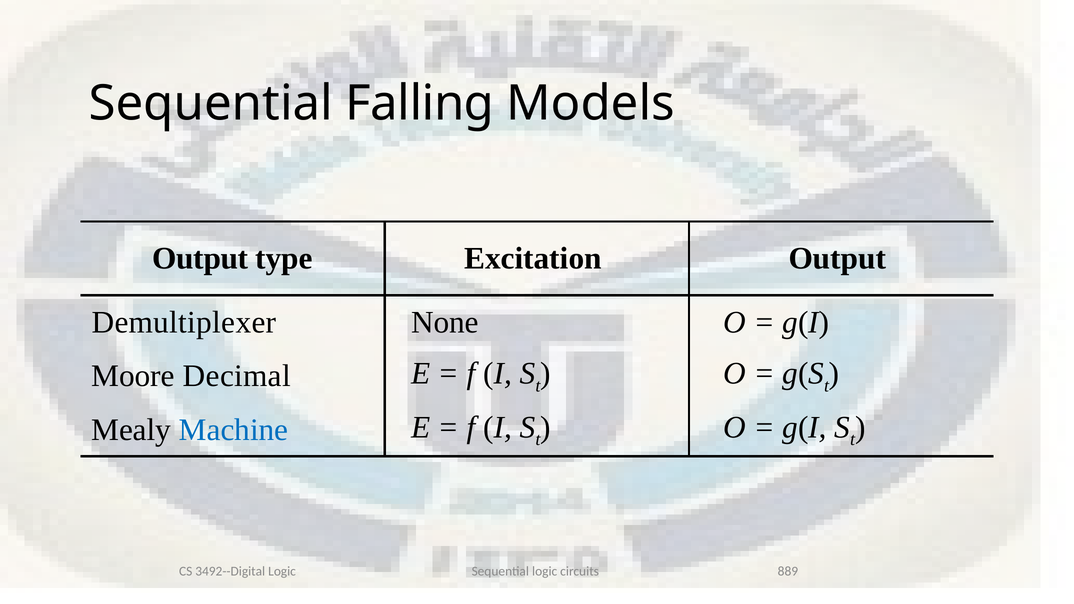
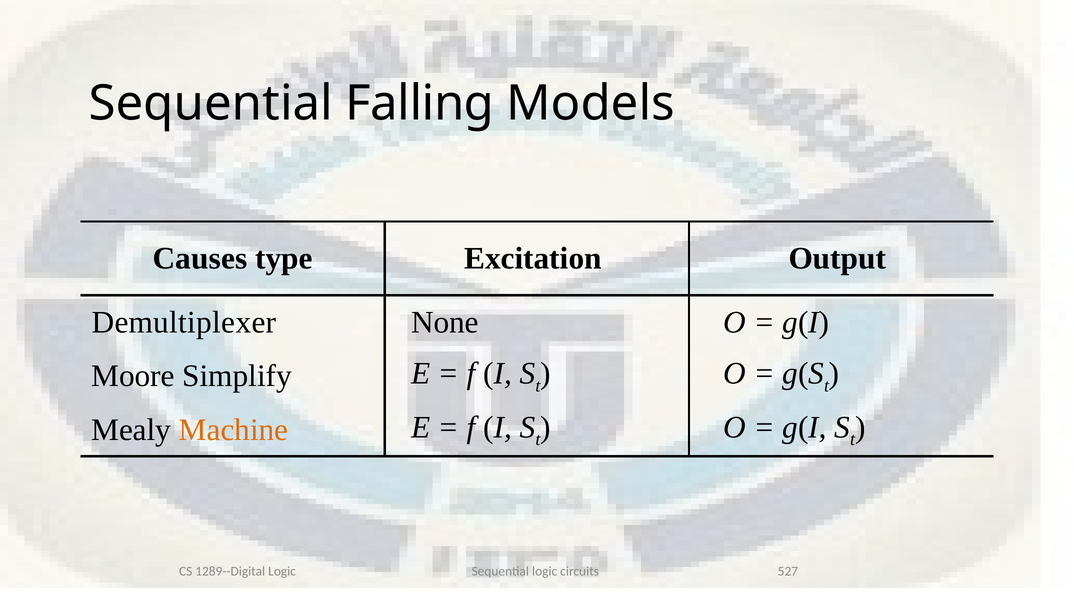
Output at (200, 259): Output -> Causes
Decimal: Decimal -> Simplify
Machine colour: blue -> orange
889: 889 -> 527
3492--Digital: 3492--Digital -> 1289--Digital
